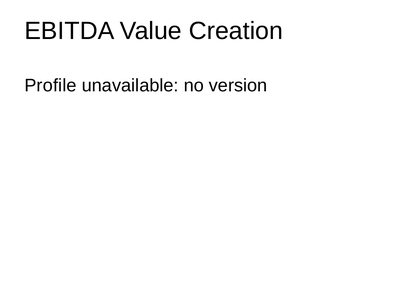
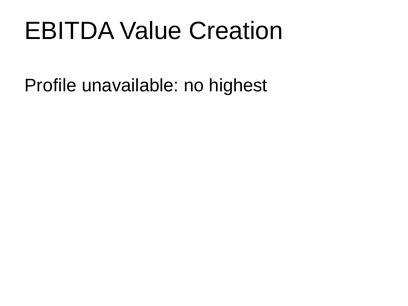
version: version -> highest
